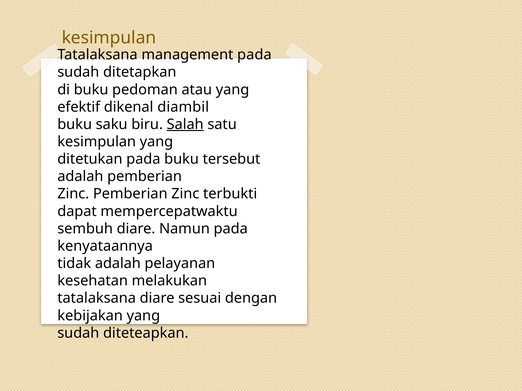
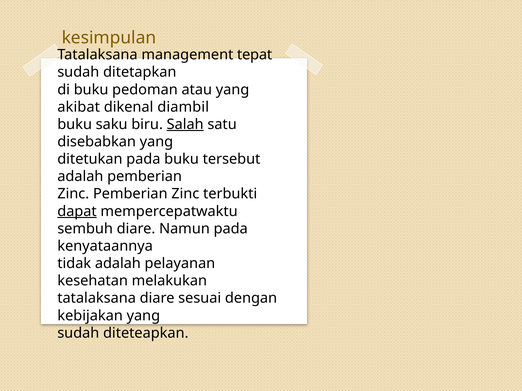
management pada: pada -> tepat
efektif: efektif -> akibat
kesimpulan at (97, 142): kesimpulan -> disebabkan
dapat underline: none -> present
